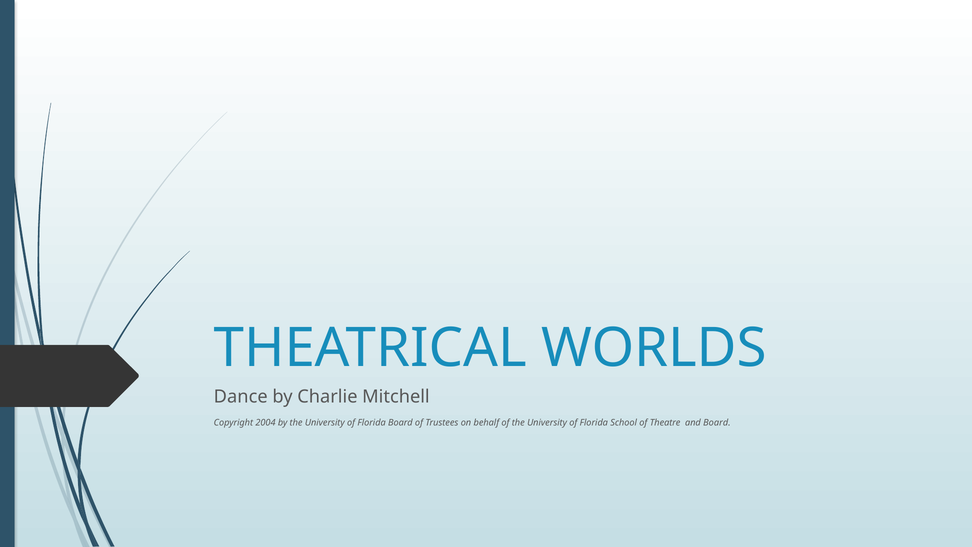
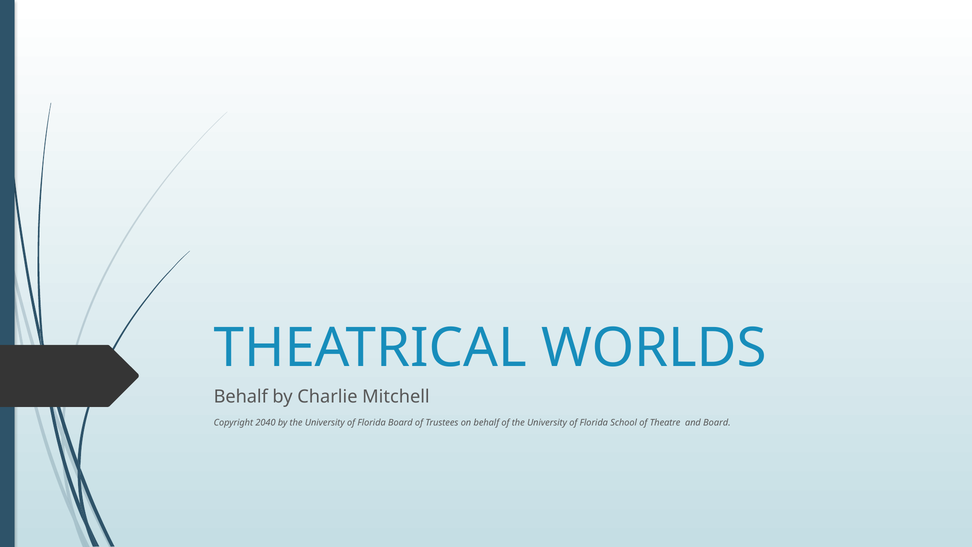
Dance at (241, 397): Dance -> Behalf
2004: 2004 -> 2040
